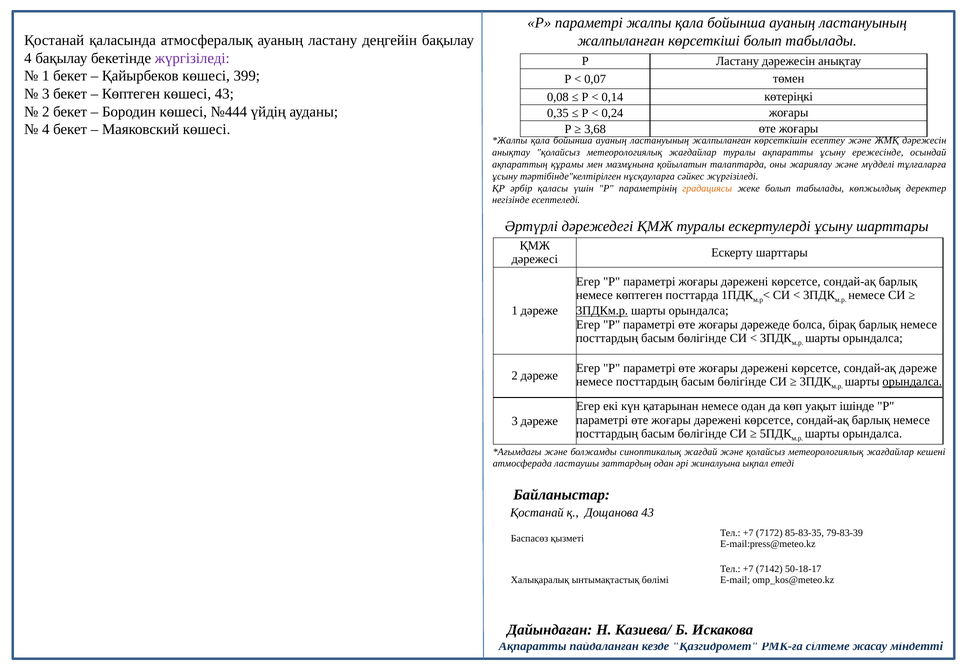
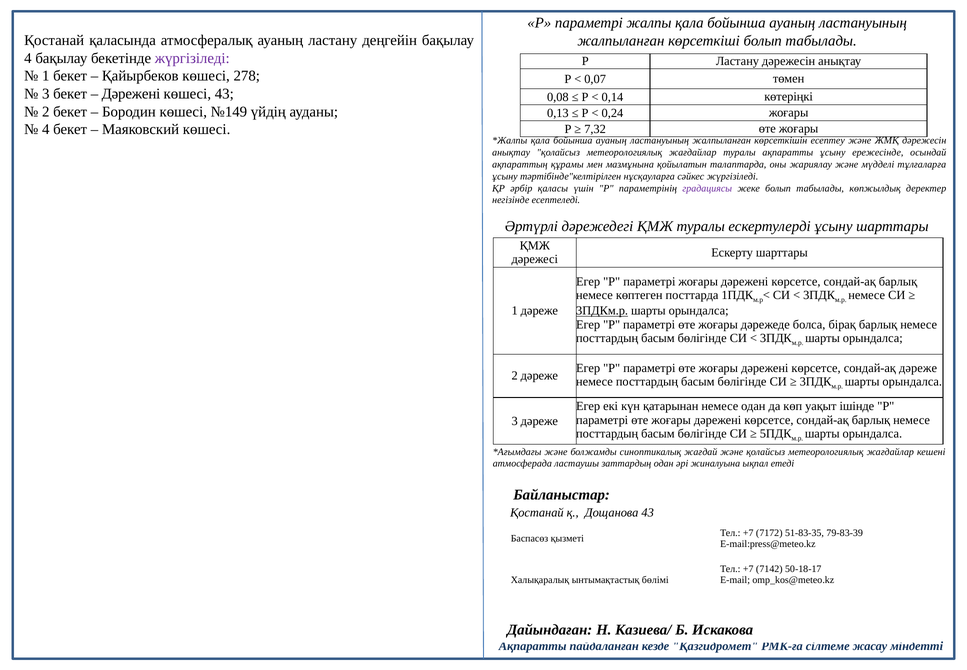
399: 399 -> 278
Көптеген at (131, 94): Көптеген -> Дәрежені
№444: №444 -> №149
0,35: 0,35 -> 0,13
3,68: 3,68 -> 7,32
градациясы colour: orange -> purple
орындалса at (912, 381) underline: present -> none
85-83-35: 85-83-35 -> 51-83-35
